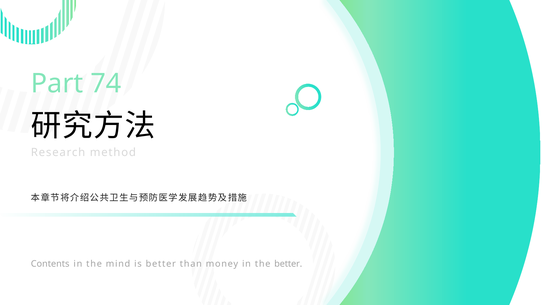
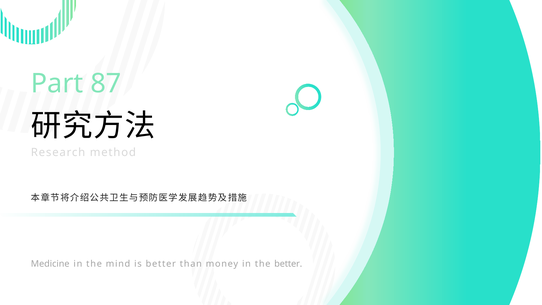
74: 74 -> 87
Contents: Contents -> Medicine
